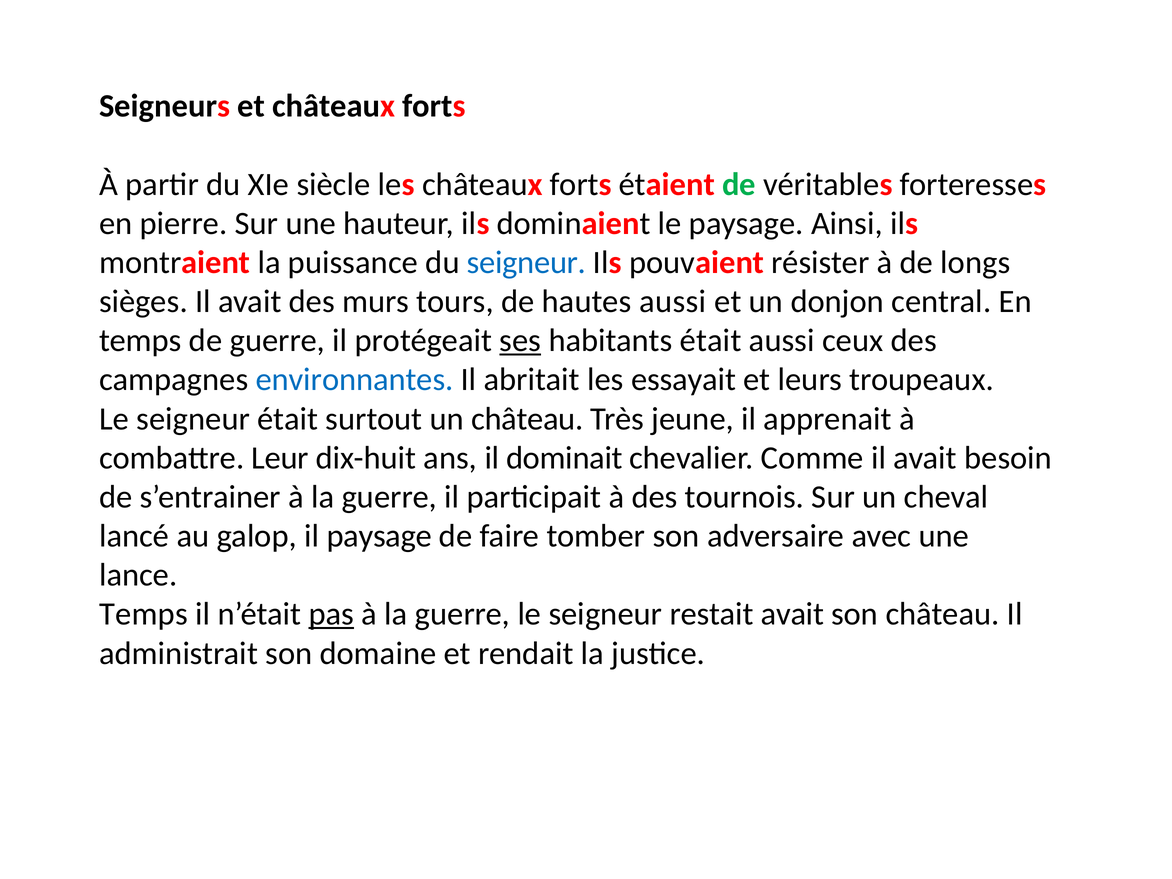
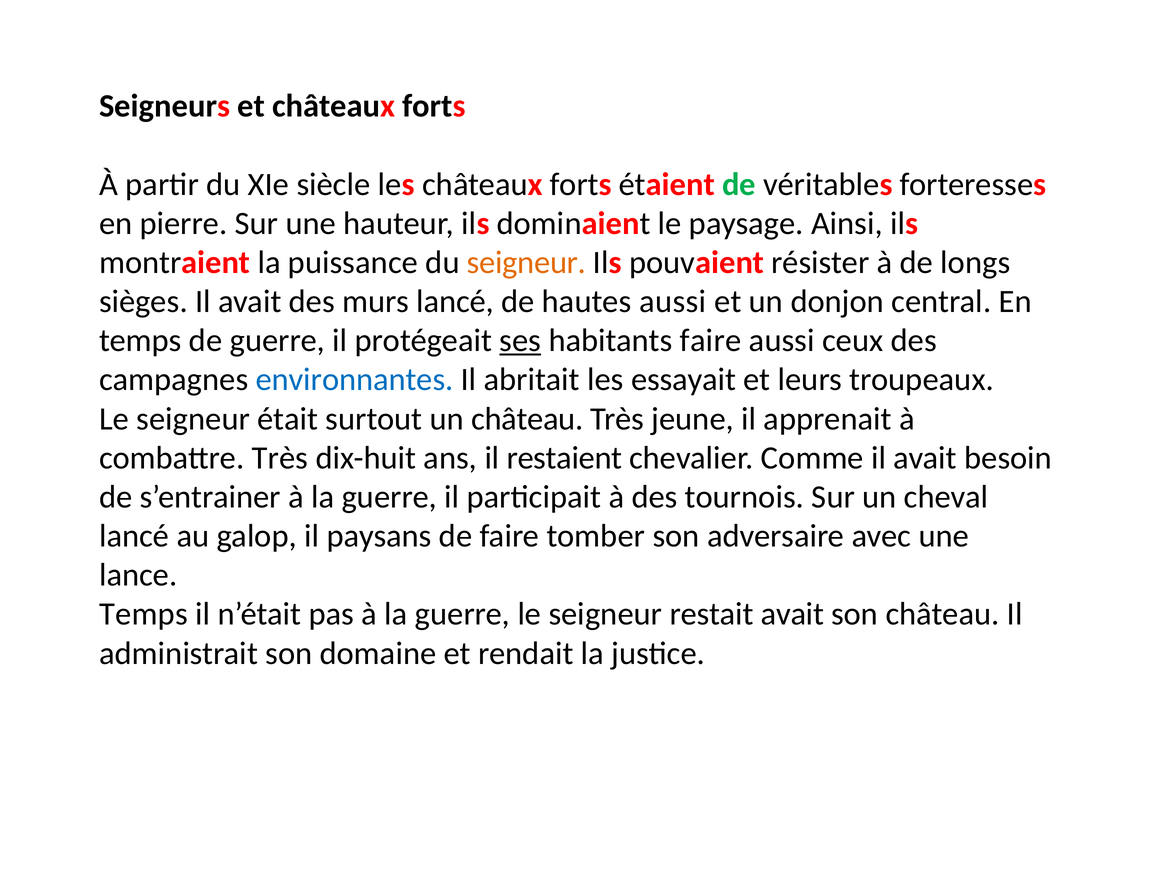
seigneur at (526, 262) colour: blue -> orange
murs tours: tours -> lancé
habitants était: était -> faire
combattre Leur: Leur -> Très
dominait: dominait -> restaient
il paysage: paysage -> paysans
pas underline: present -> none
